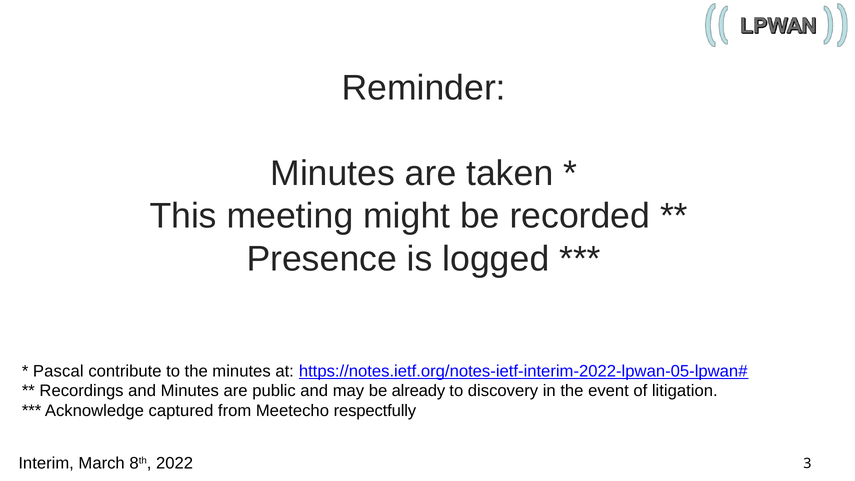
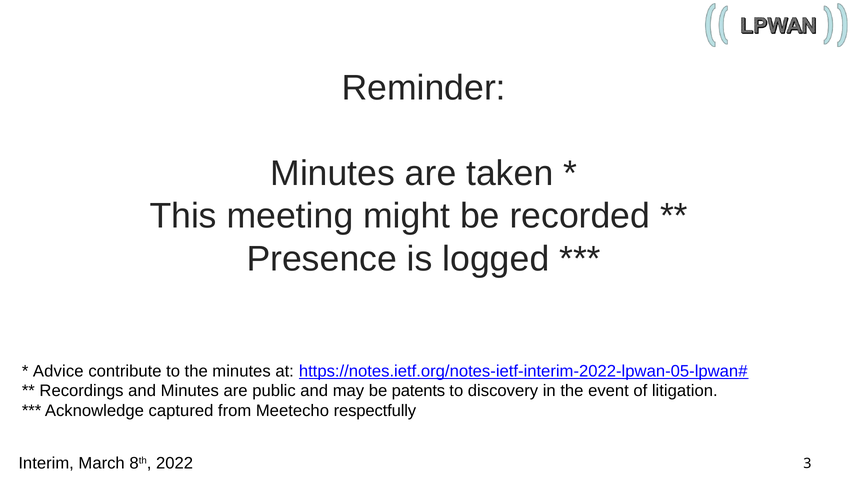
Pascal: Pascal -> Advice
already: already -> patents
